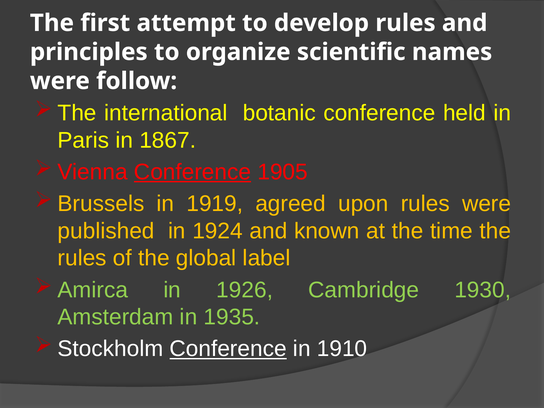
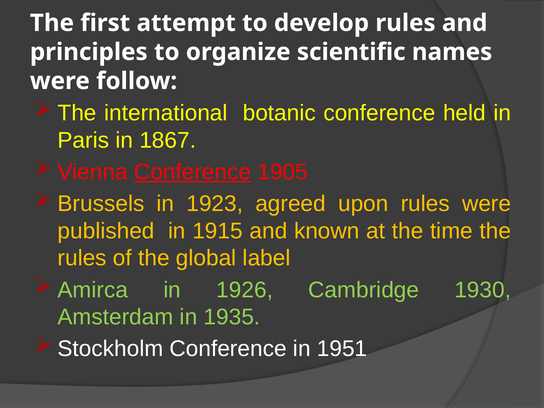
1919: 1919 -> 1923
1924: 1924 -> 1915
Conference at (228, 349) underline: present -> none
1910: 1910 -> 1951
